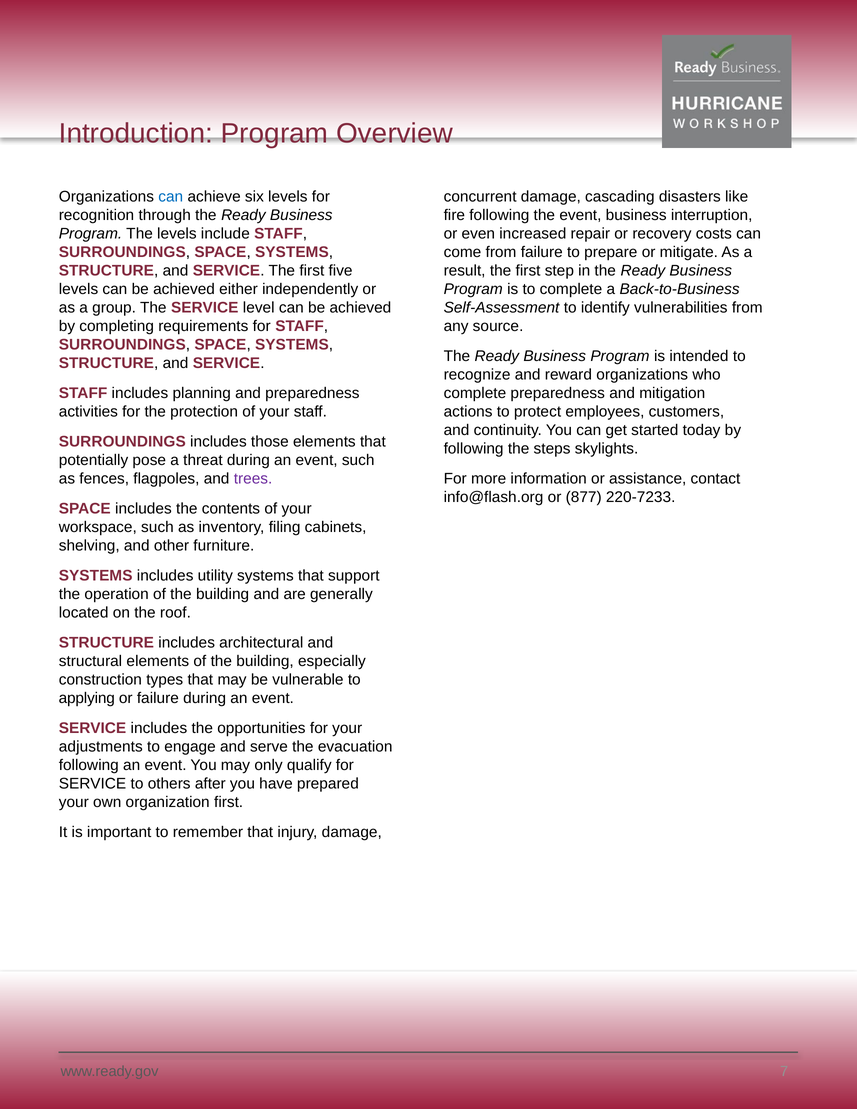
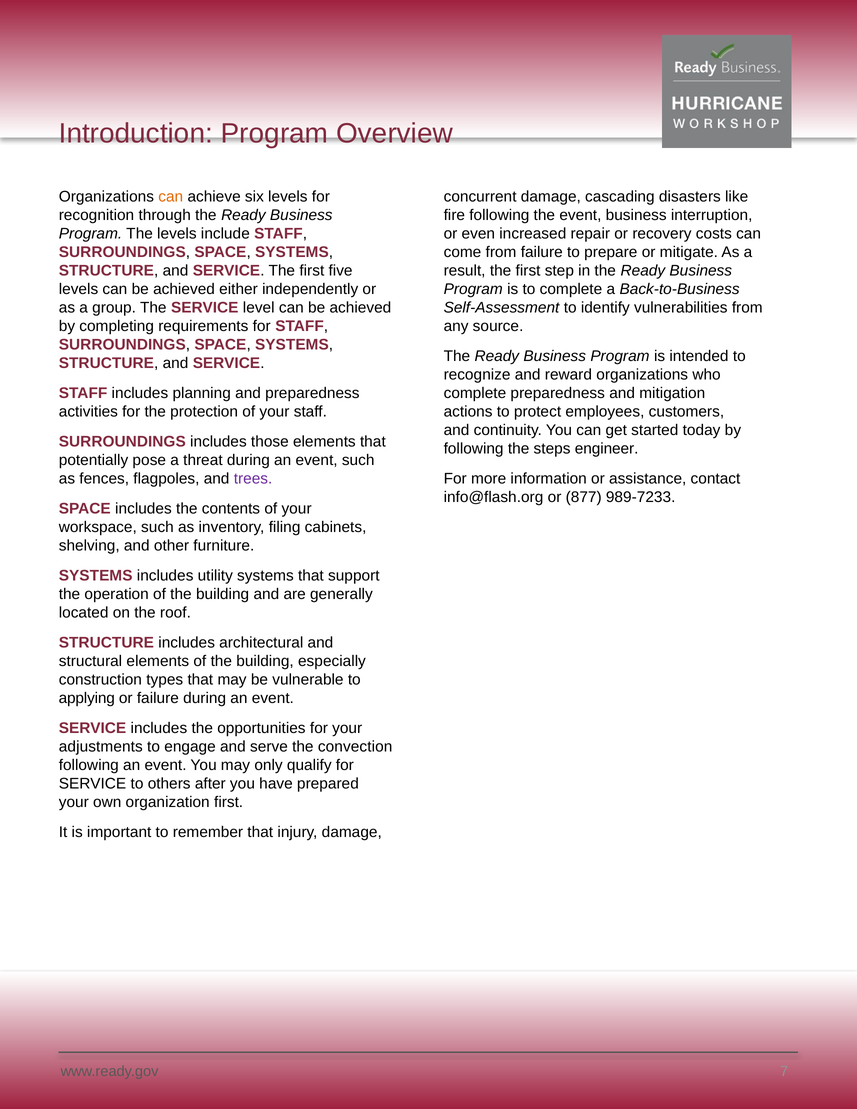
can at (171, 197) colour: blue -> orange
skylights: skylights -> engineer
220-7233: 220-7233 -> 989-7233
evacuation: evacuation -> convection
